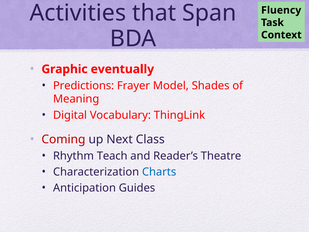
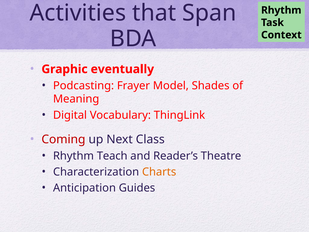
Fluency at (281, 10): Fluency -> Rhythm
Predictions: Predictions -> Podcasting
Charts colour: blue -> orange
